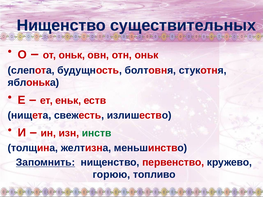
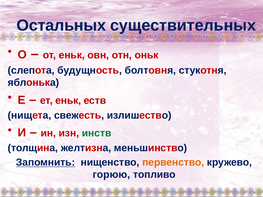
Нищенство at (61, 25): Нищенство -> Остальных
от оньк: оньк -> еньк
первенство colour: red -> orange
